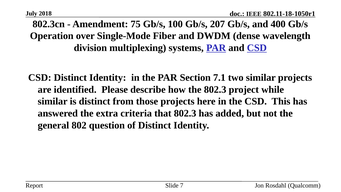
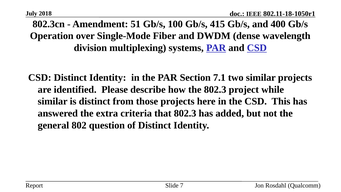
75: 75 -> 51
207: 207 -> 415
